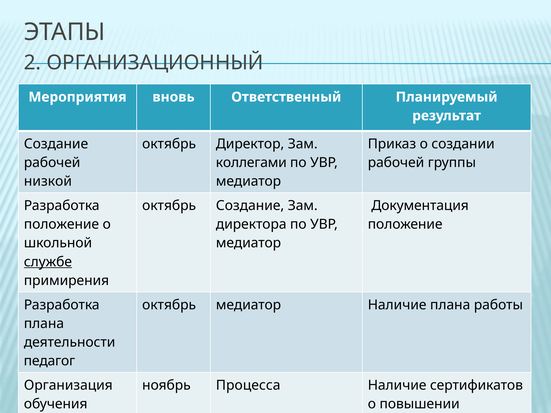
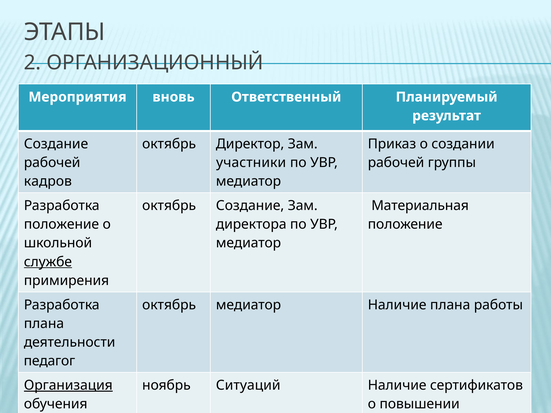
коллегами: коллегами -> участники
низкой: низкой -> кадров
Документация: Документация -> Материальная
Организация underline: none -> present
Процесса: Процесса -> Ситуаций
